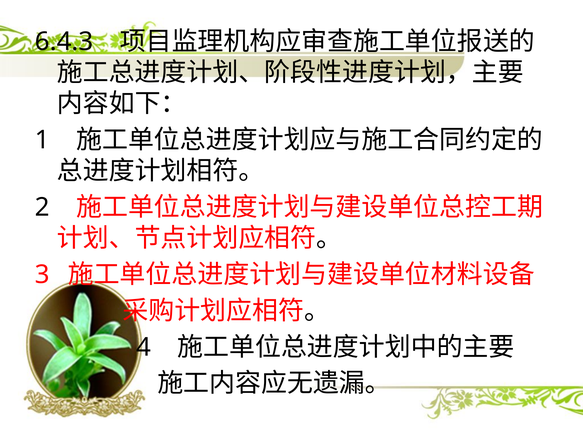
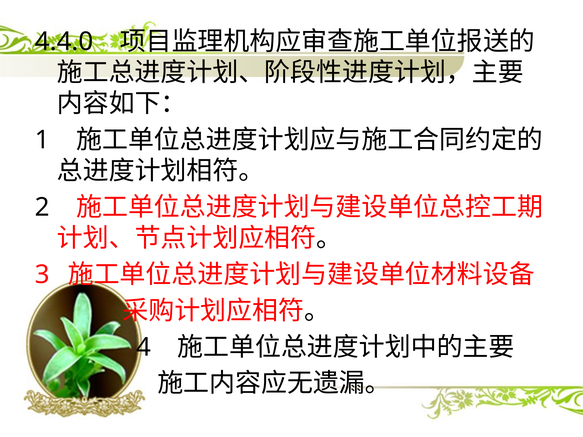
6.4.3: 6.4.3 -> 4.4.0
